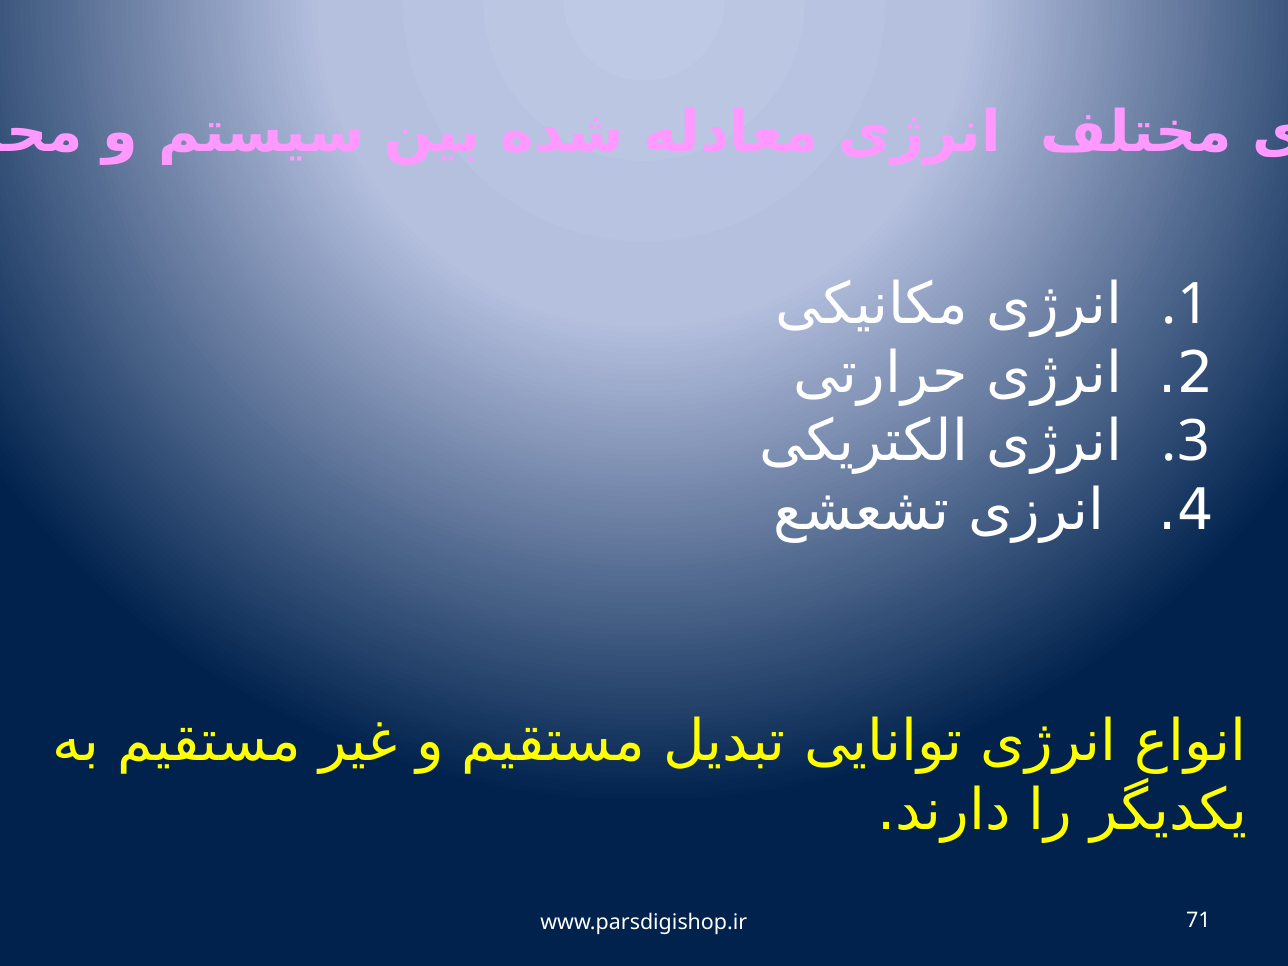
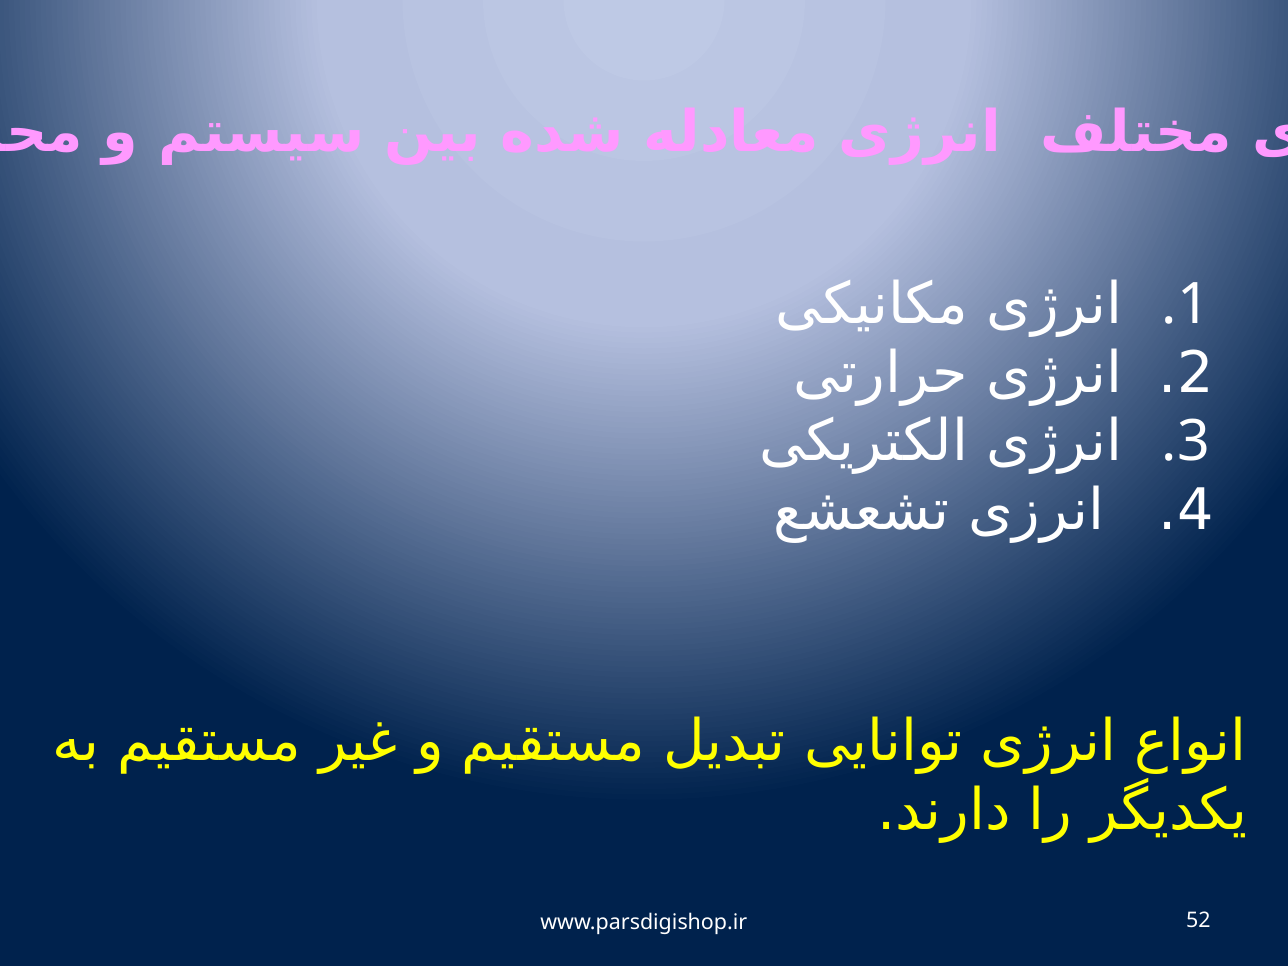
71: 71 -> 52
